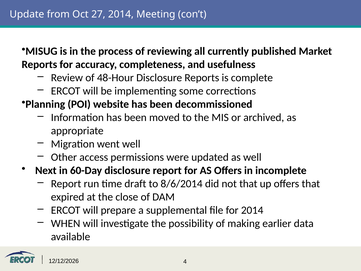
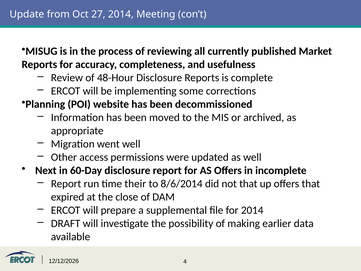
draft: draft -> their
WHEN: WHEN -> DRAFT
